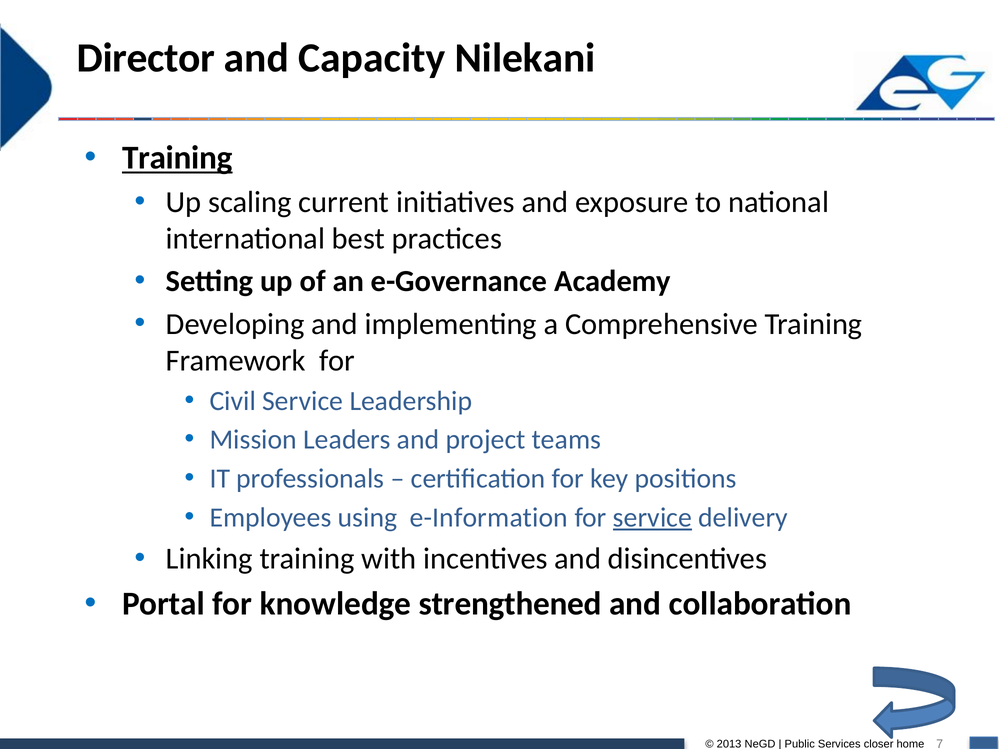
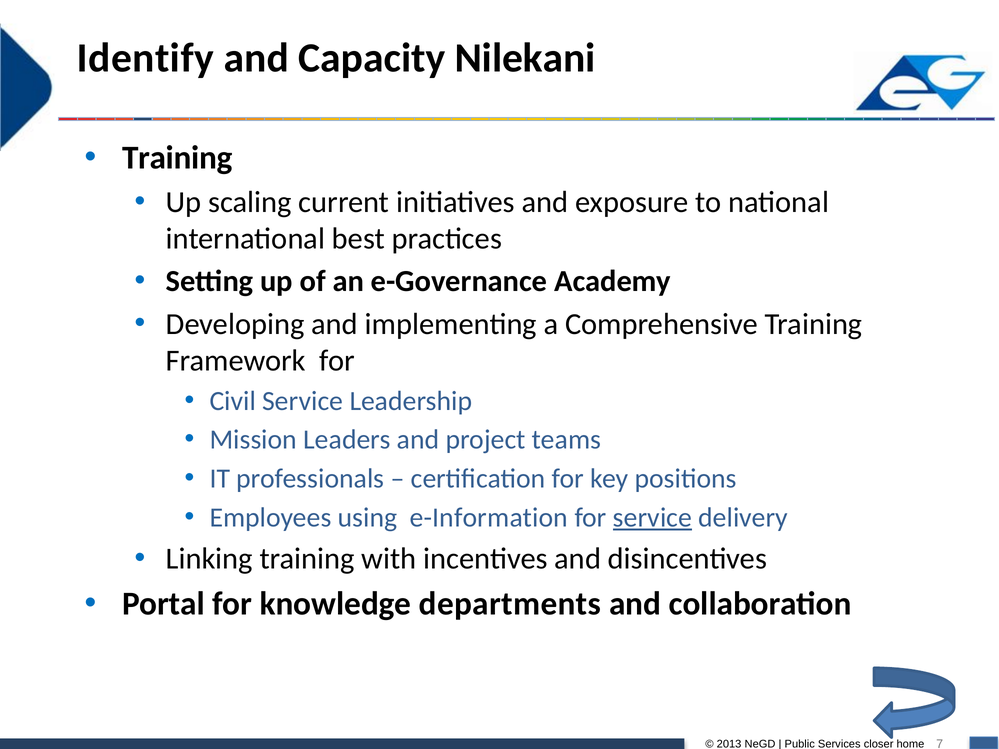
Director: Director -> Identify
Training at (177, 158) underline: present -> none
strengthened: strengthened -> departments
